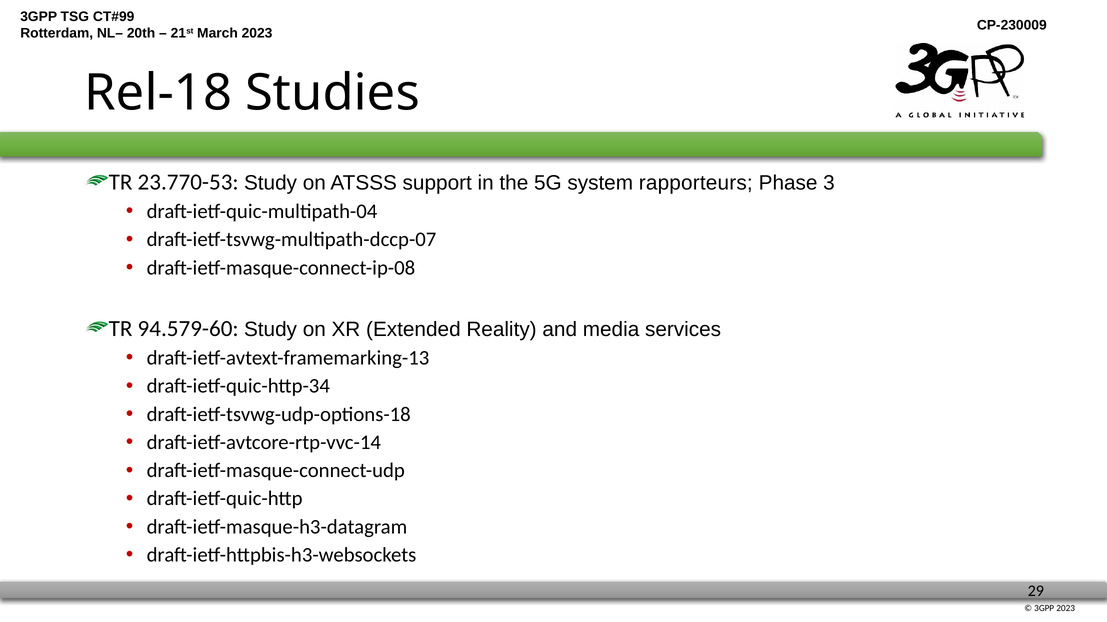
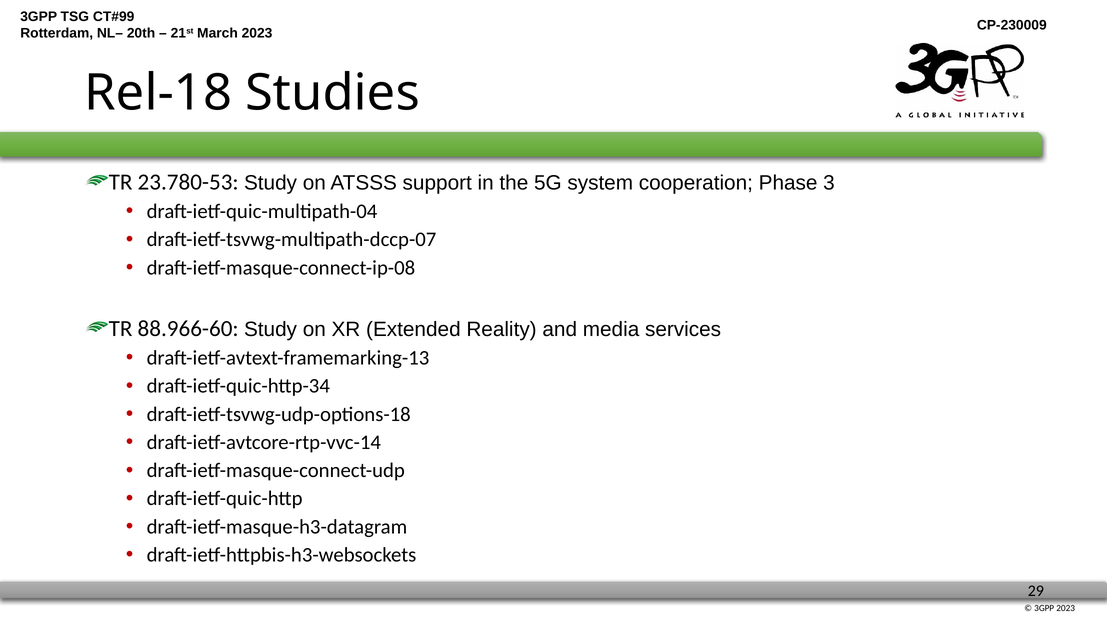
23.770-53: 23.770-53 -> 23.780-53
rapporteurs: rapporteurs -> cooperation
94.579-60: 94.579-60 -> 88.966-60
